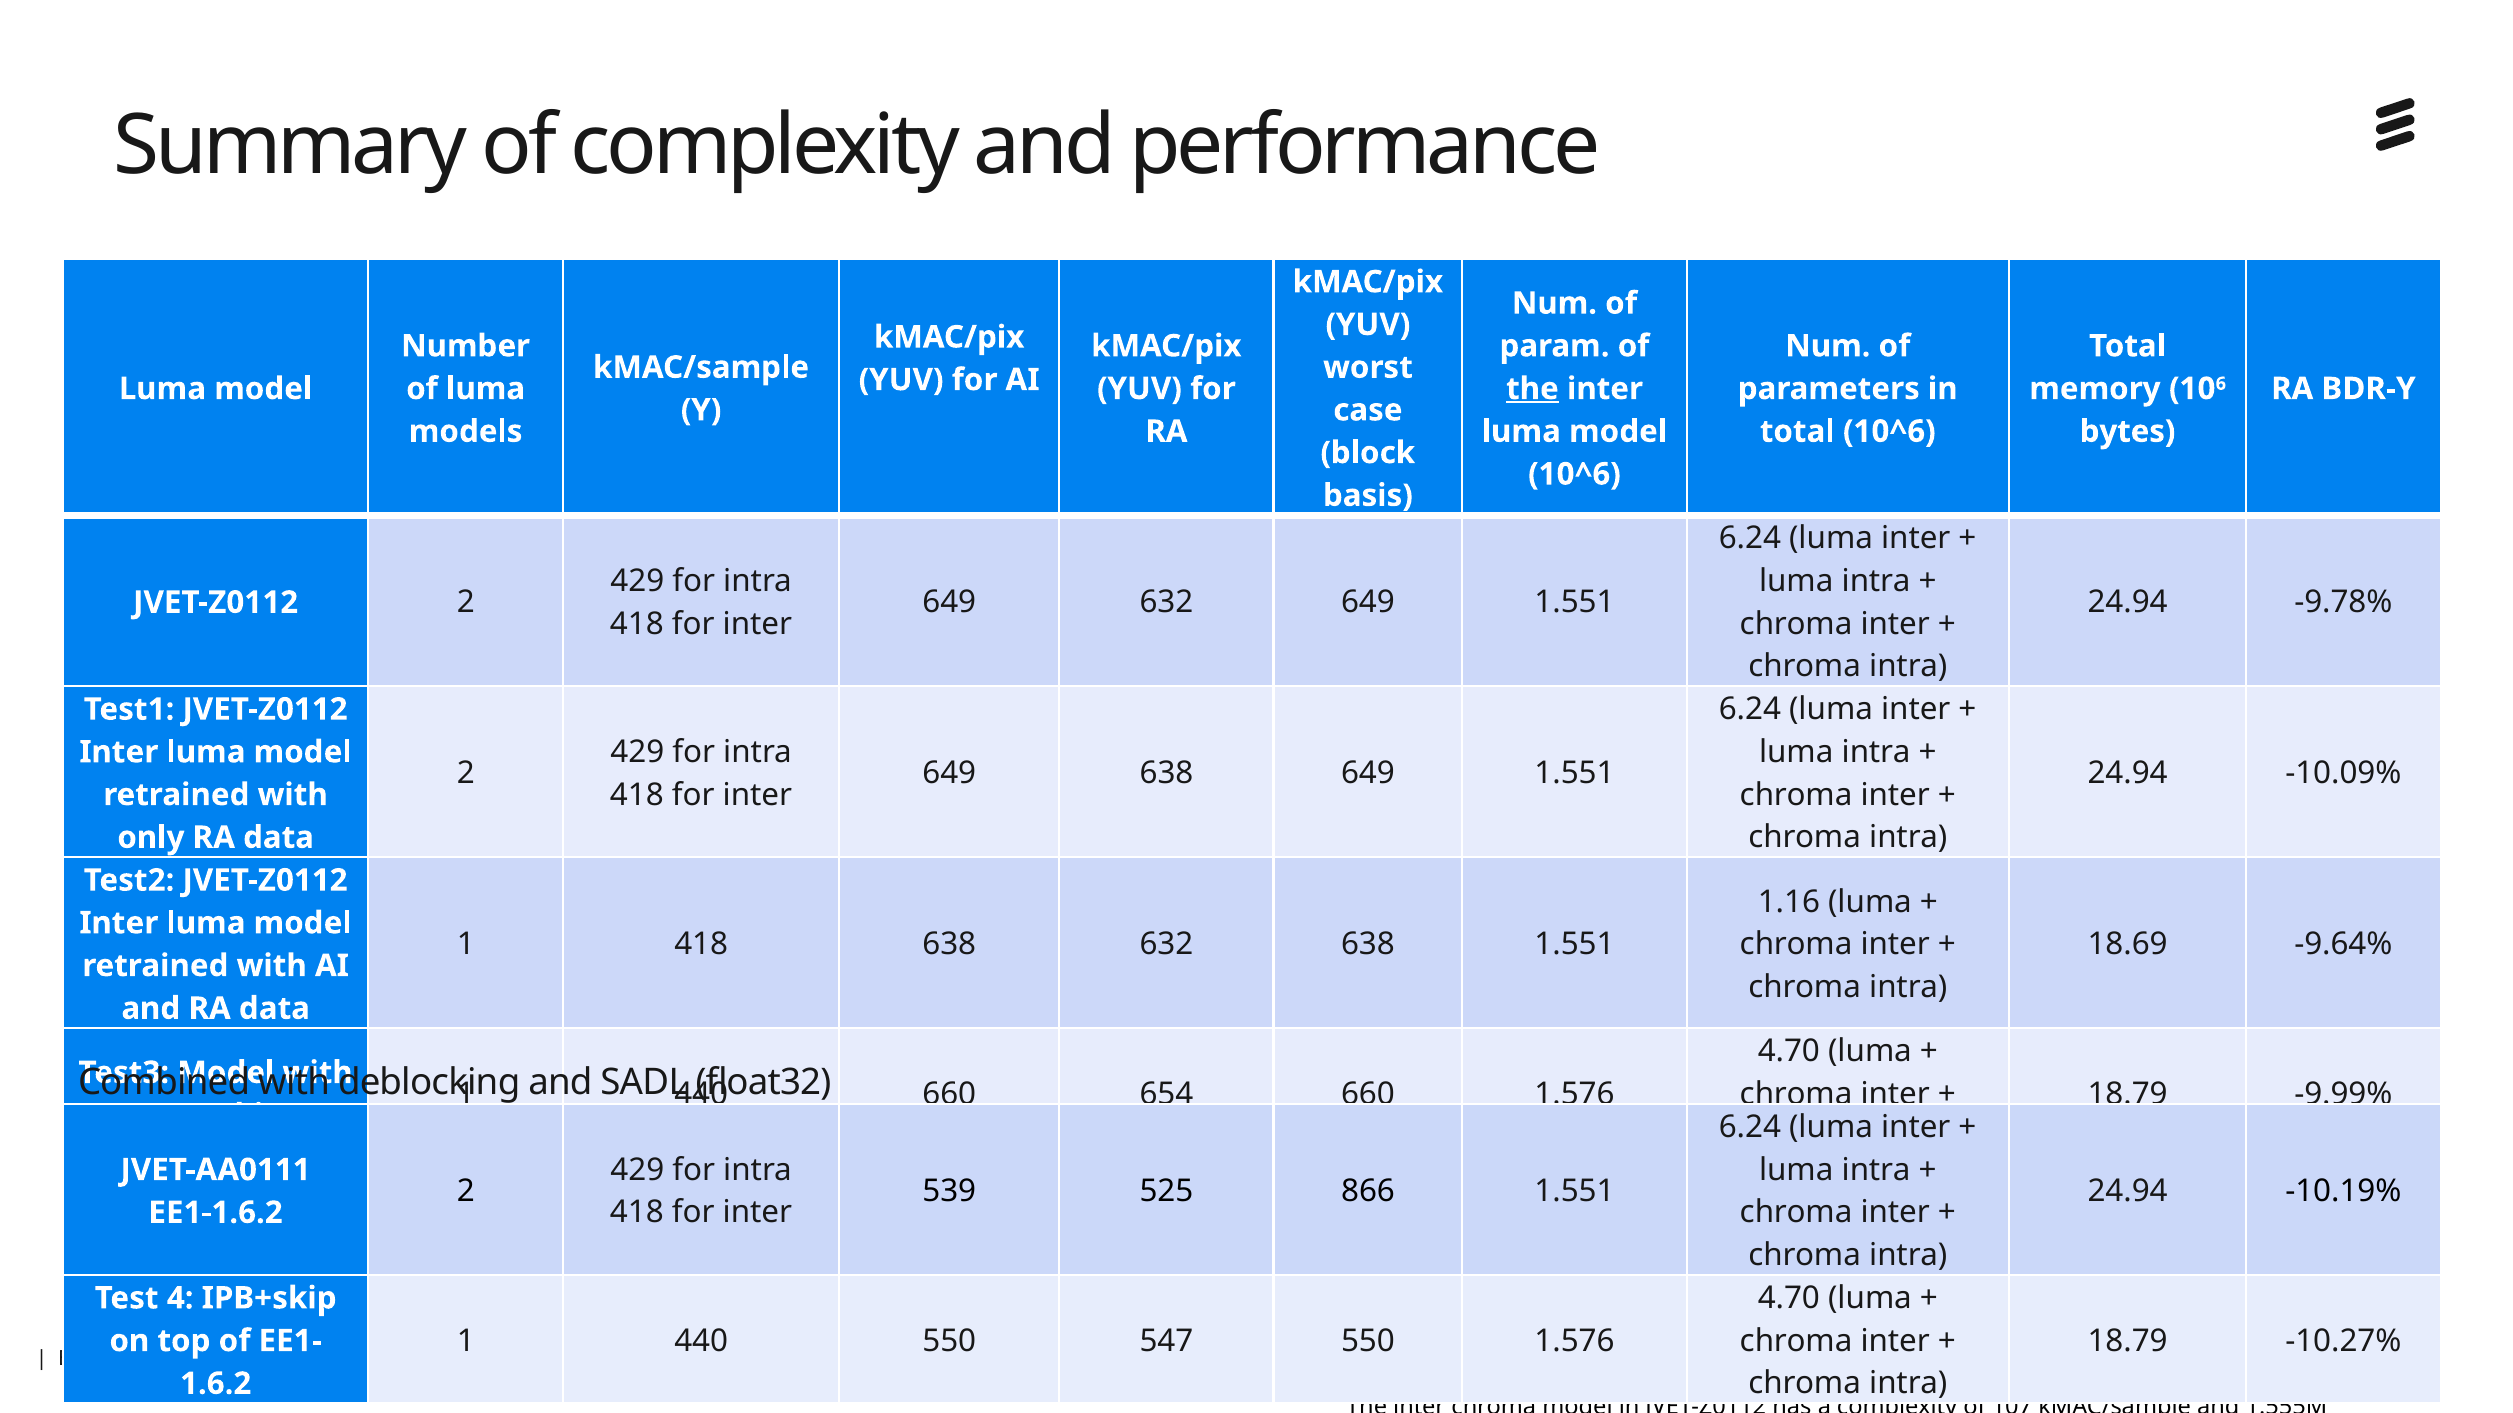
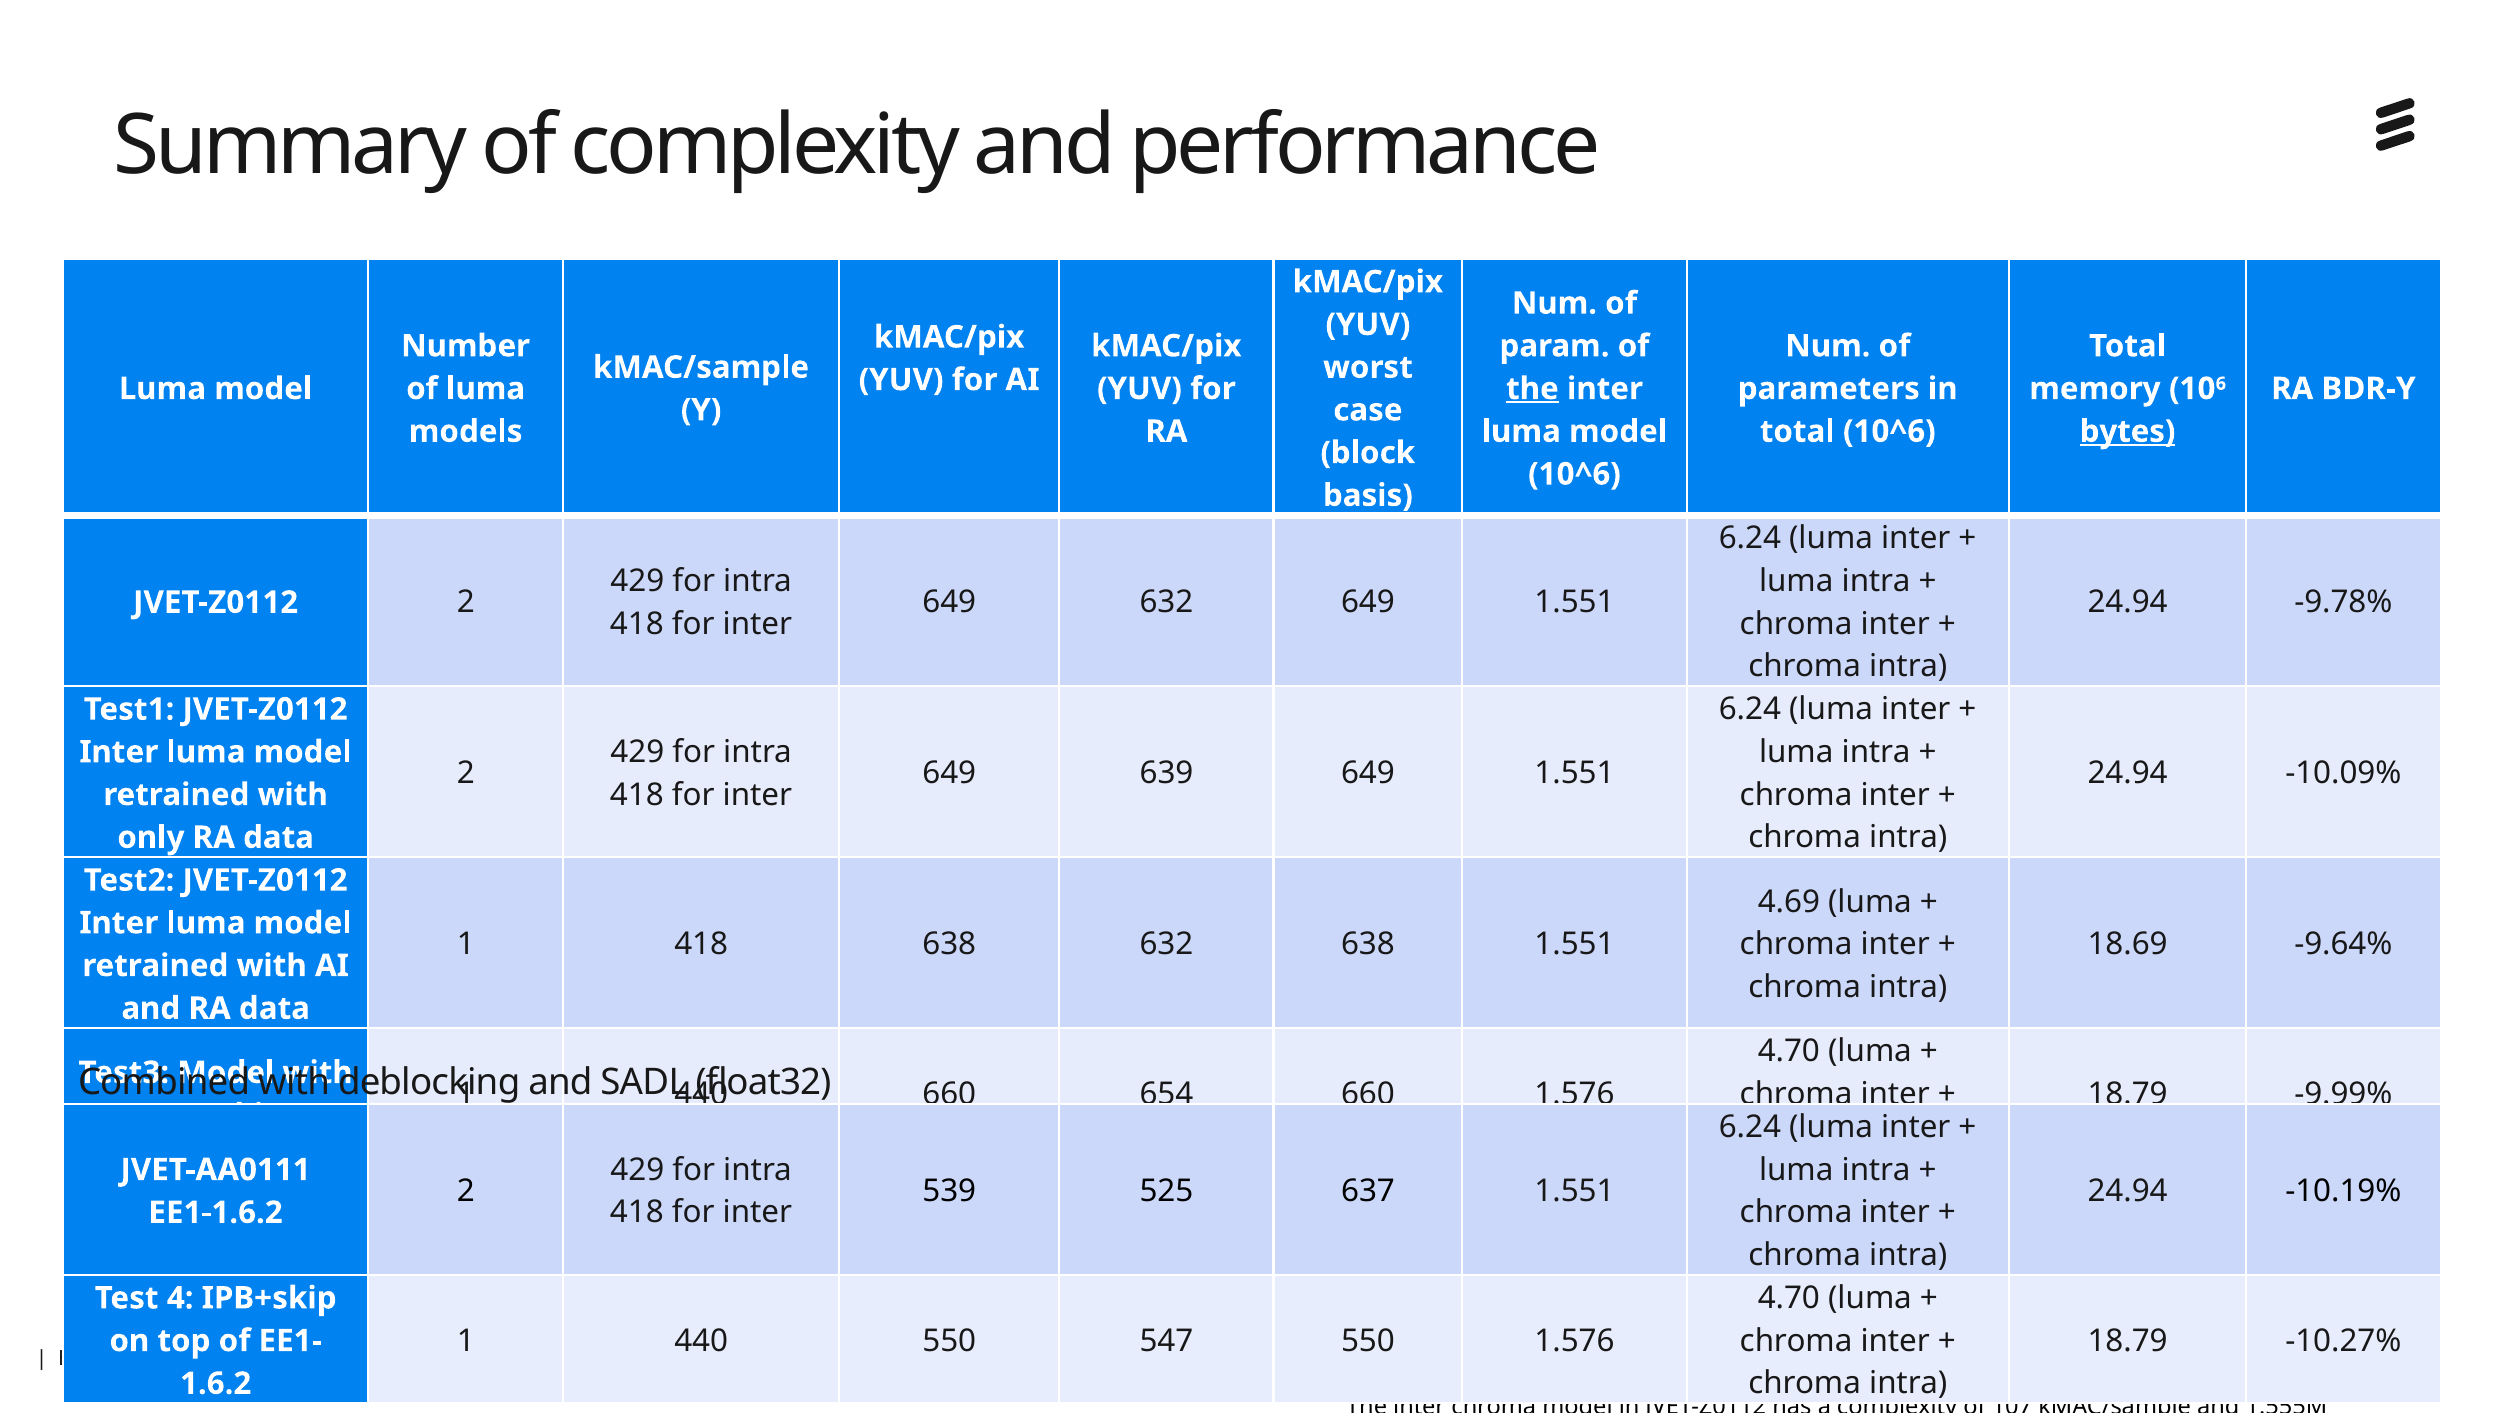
bytes underline: none -> present
649 638: 638 -> 639
1.16: 1.16 -> 4.69
866: 866 -> 637
